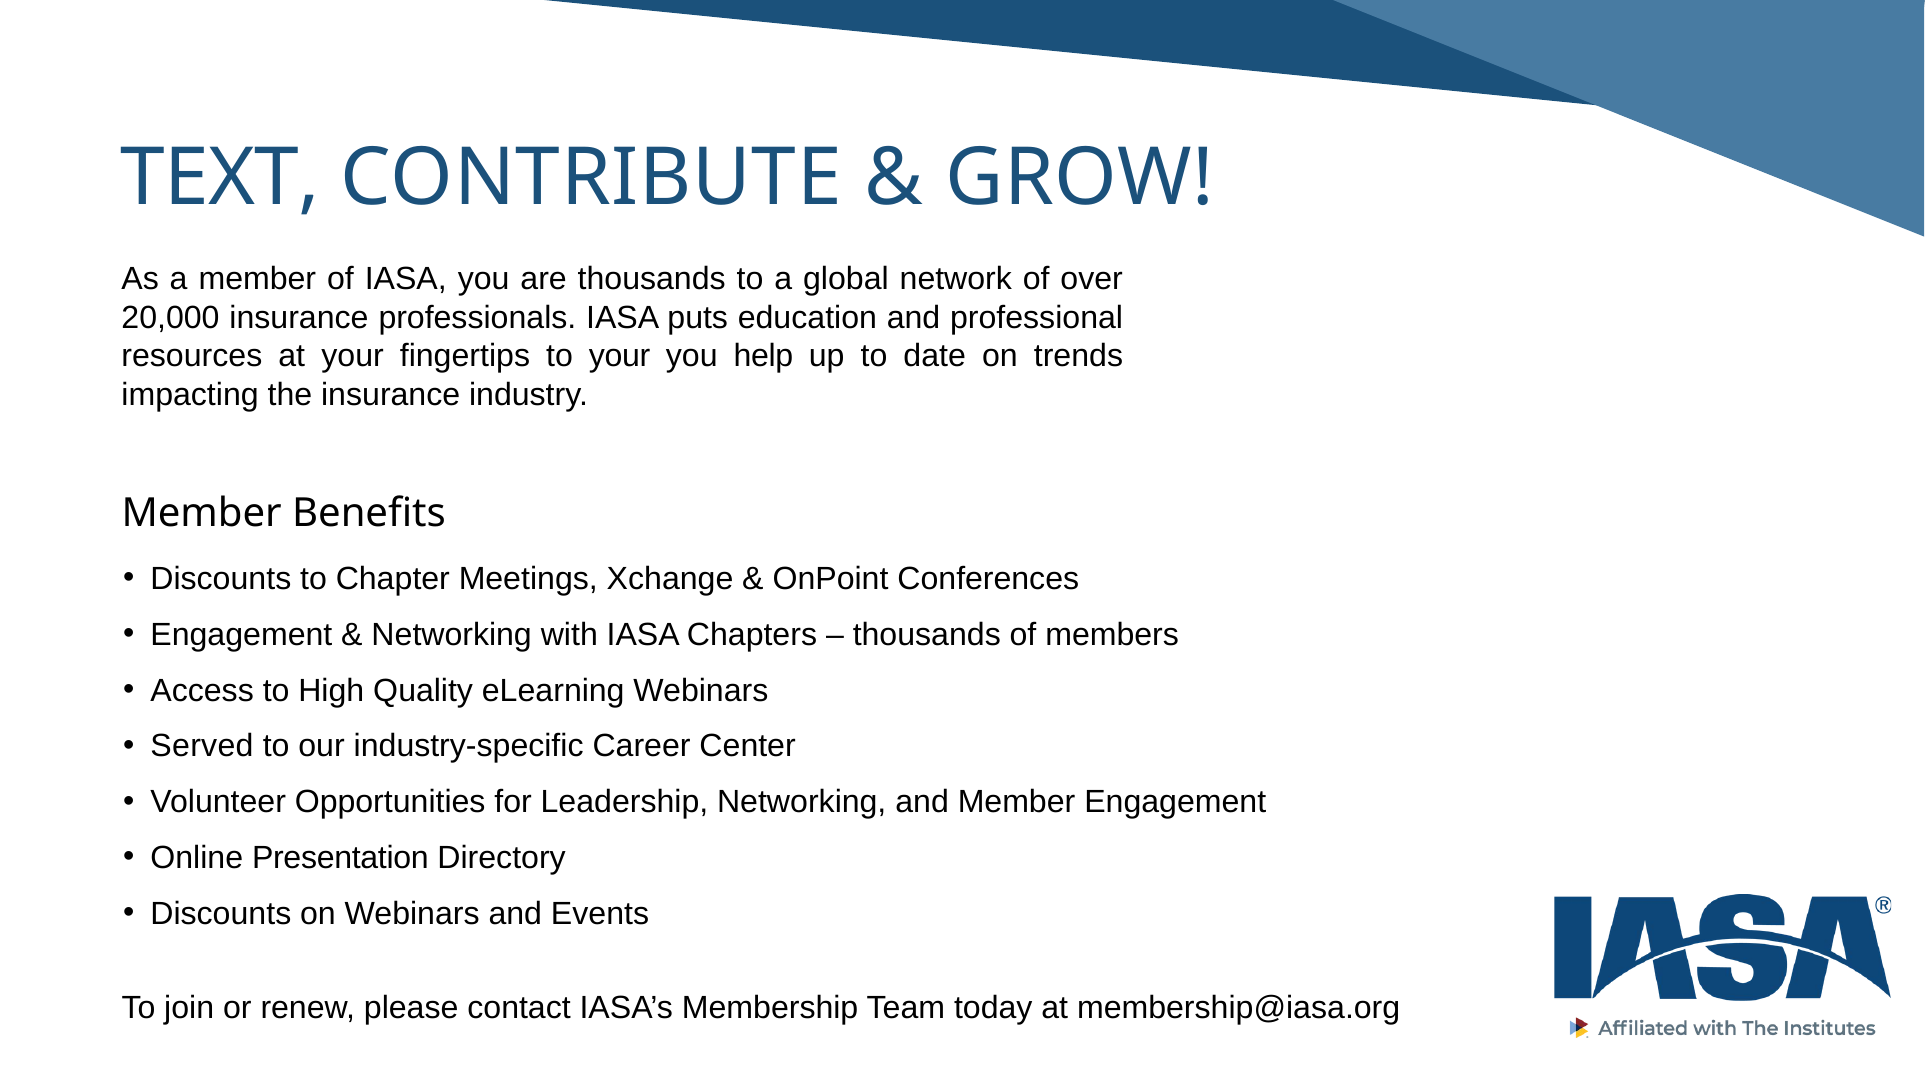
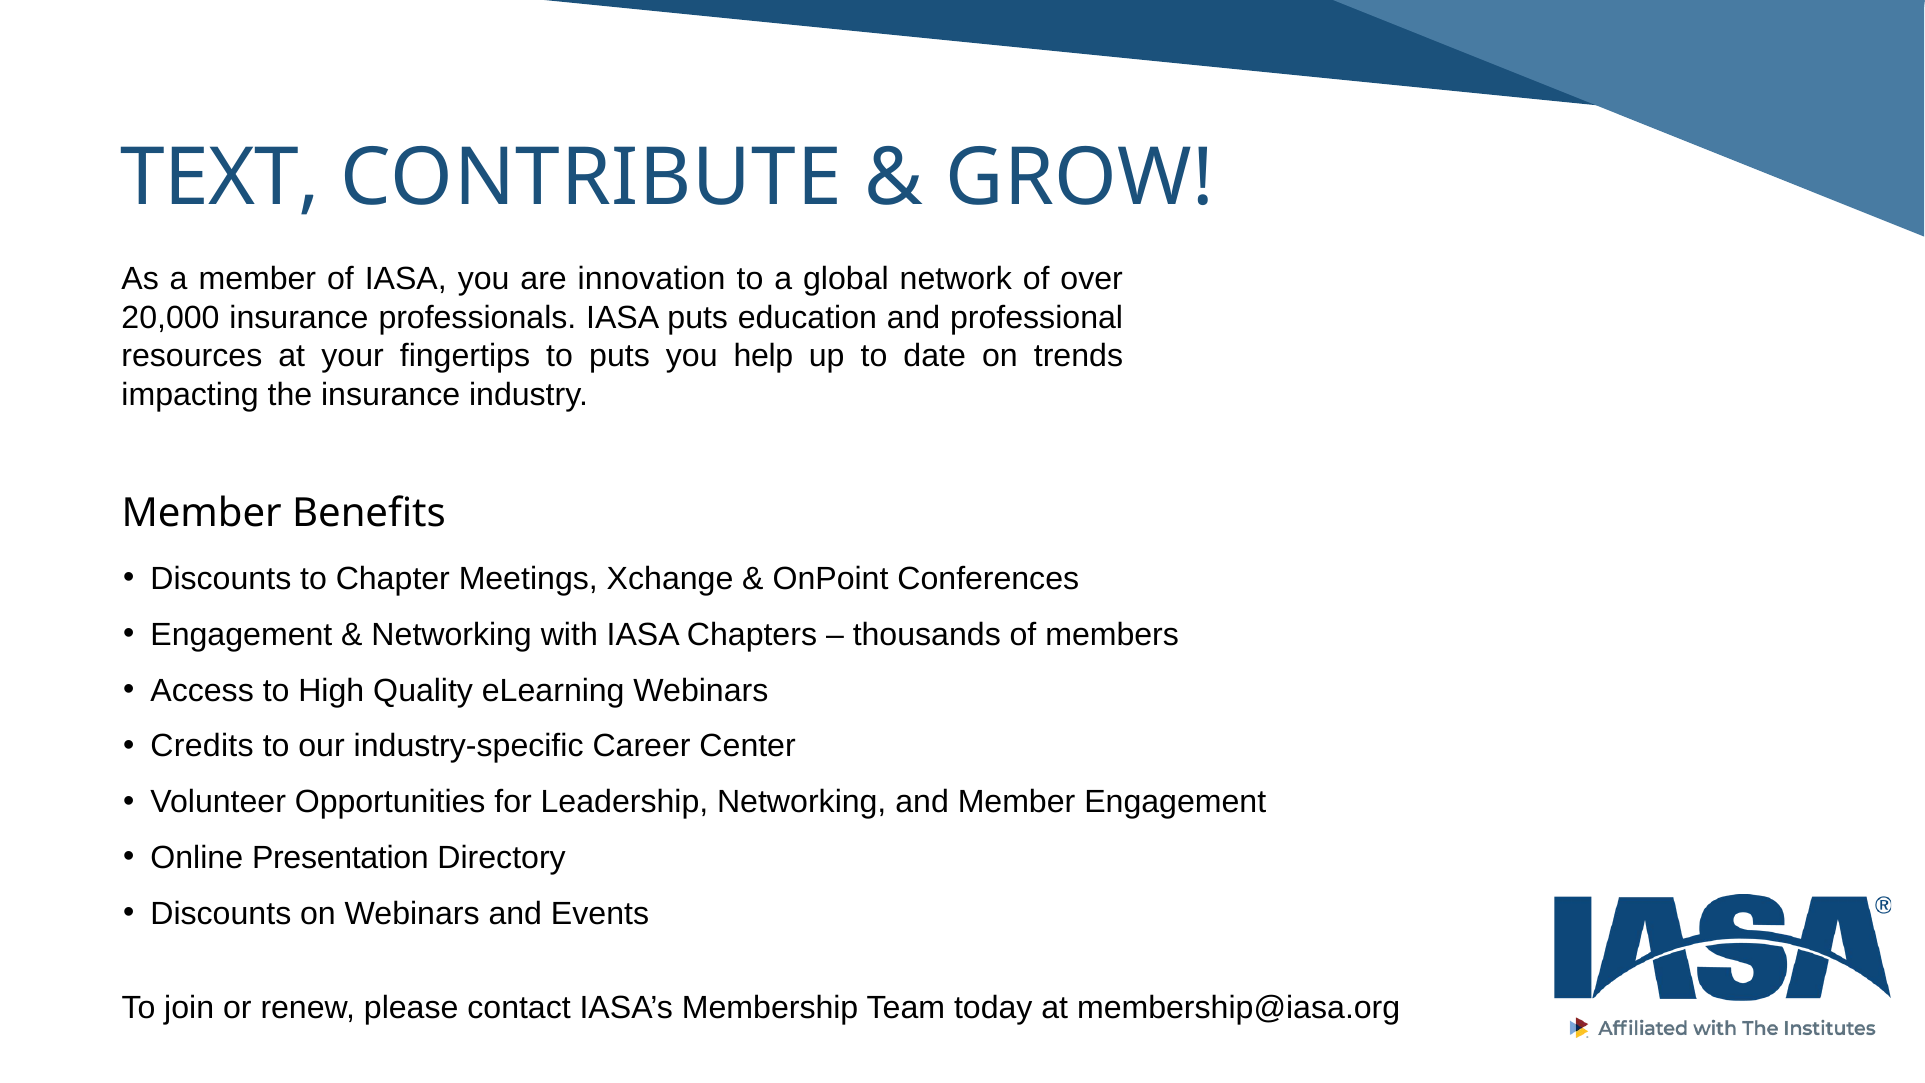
are thousands: thousands -> innovation
to your: your -> puts
Served: Served -> Credits
